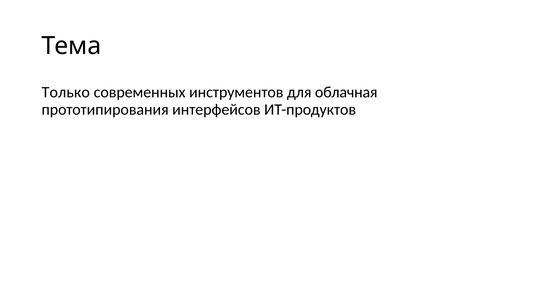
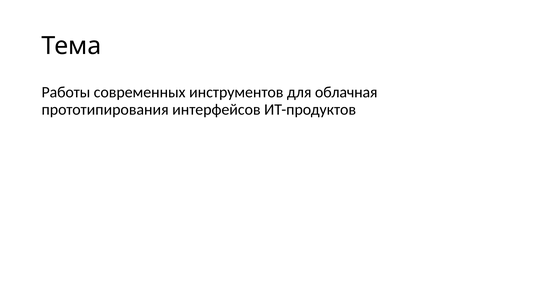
Только: Только -> Работы
